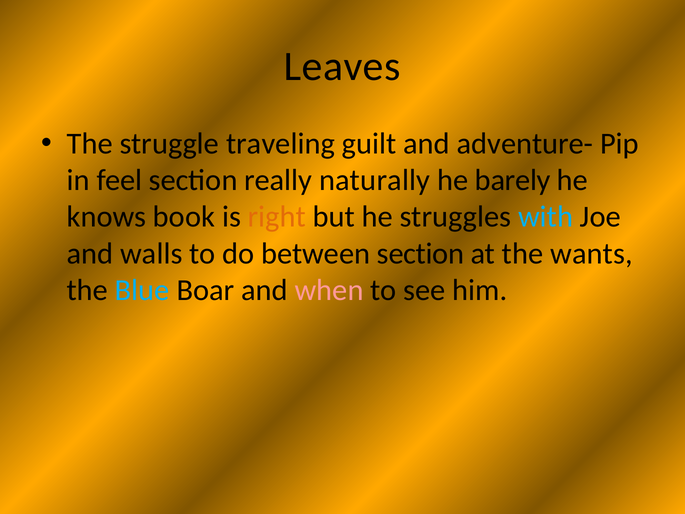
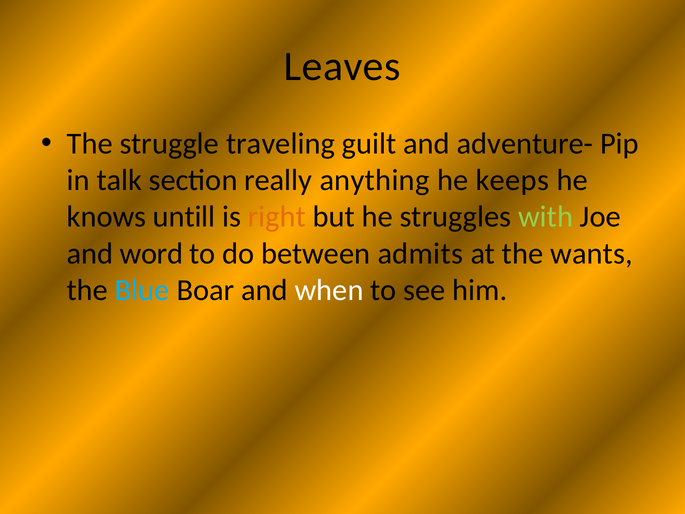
feel: feel -> talk
naturally: naturally -> anything
barely: barely -> keeps
book: book -> untill
with colour: light blue -> light green
walls: walls -> word
between section: section -> admits
when colour: pink -> white
